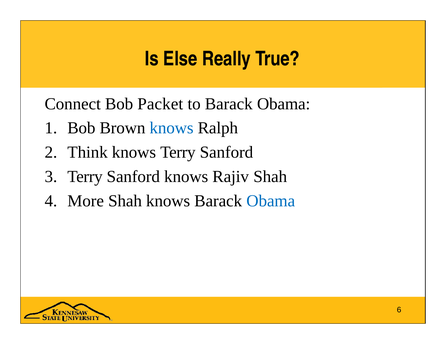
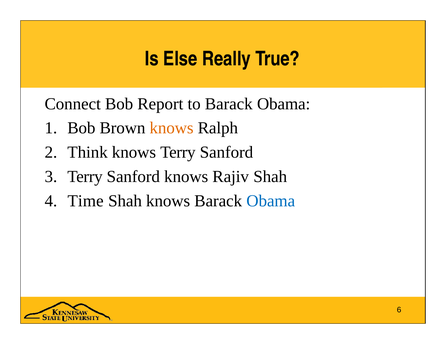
Packet: Packet -> Report
knows at (172, 128) colour: blue -> orange
More: More -> Time
